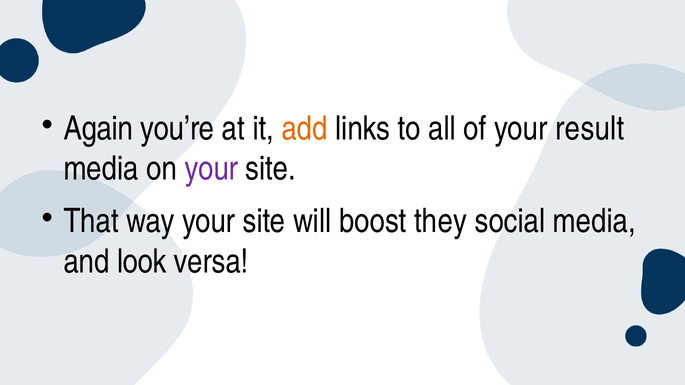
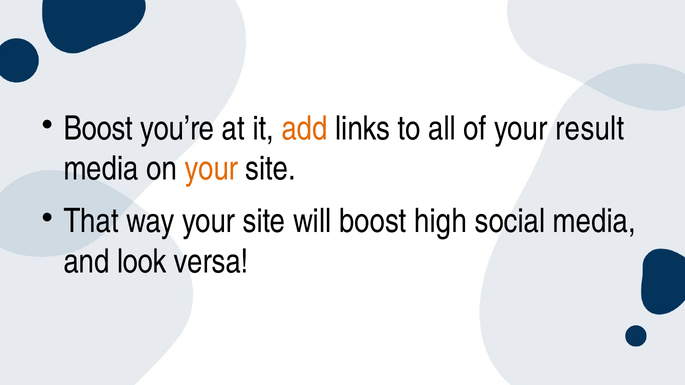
Again at (98, 129): Again -> Boost
your at (211, 169) colour: purple -> orange
they: they -> high
